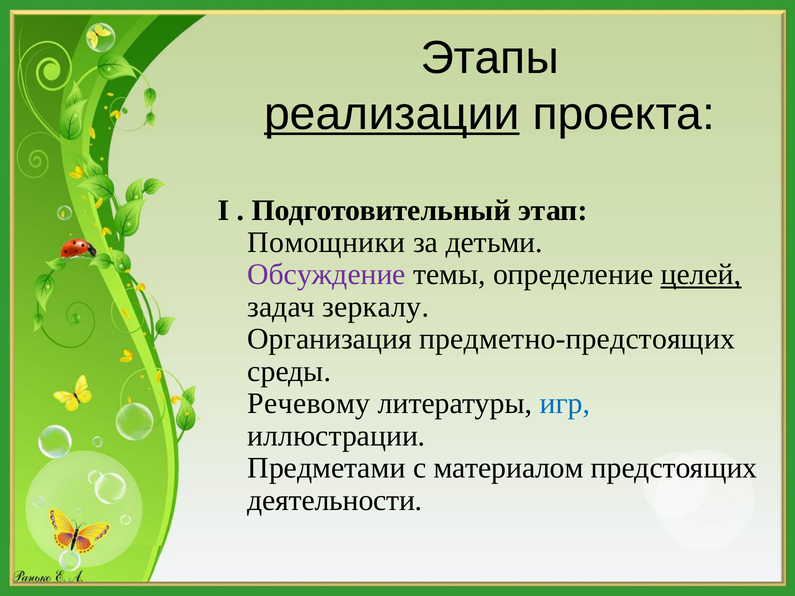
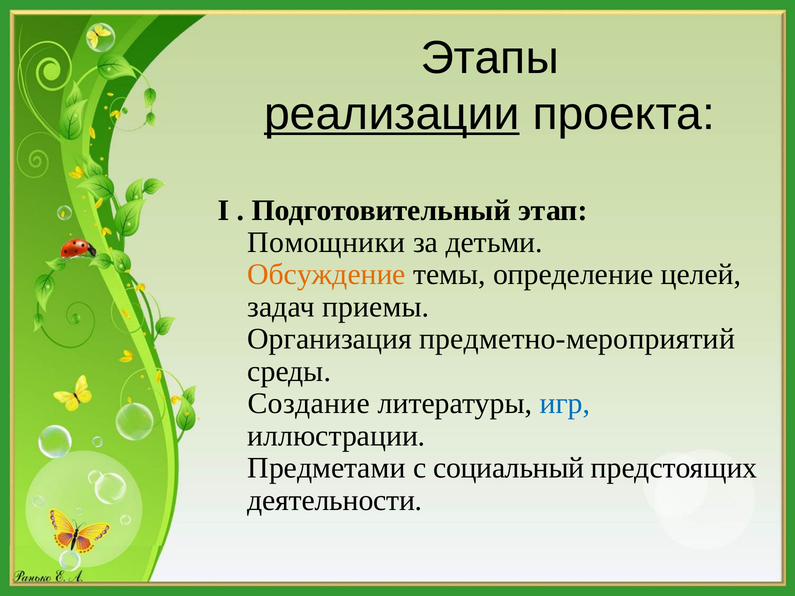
Обсуждение colour: purple -> orange
целей underline: present -> none
зеркалу: зеркалу -> приемы
предметно-предстоящих: предметно-предстоящих -> предметно-мероприятий
Речевому: Речевому -> Создание
материалом: материалом -> социальный
